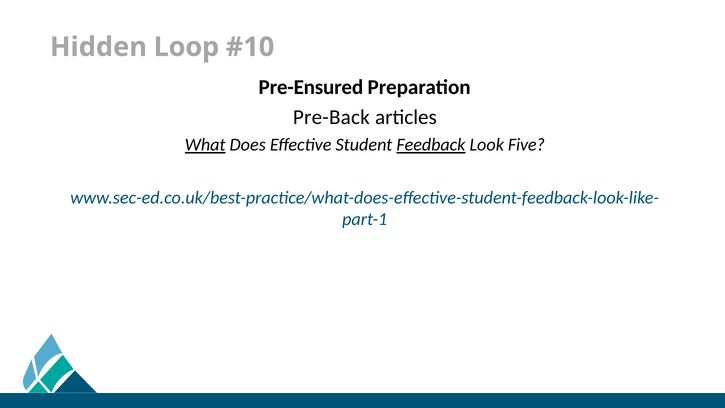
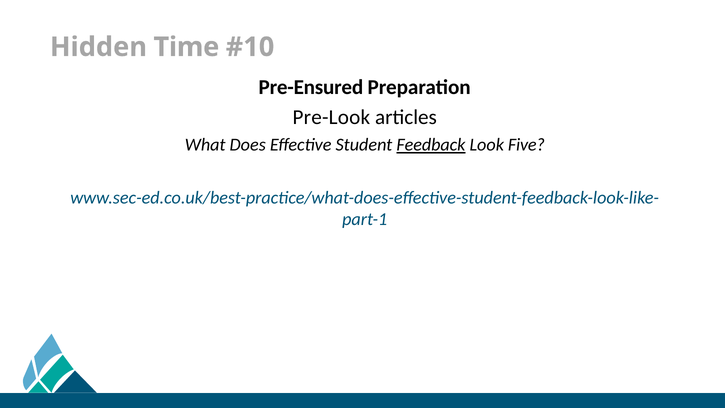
Loop: Loop -> Time
Pre-Back: Pre-Back -> Pre-Look
What underline: present -> none
